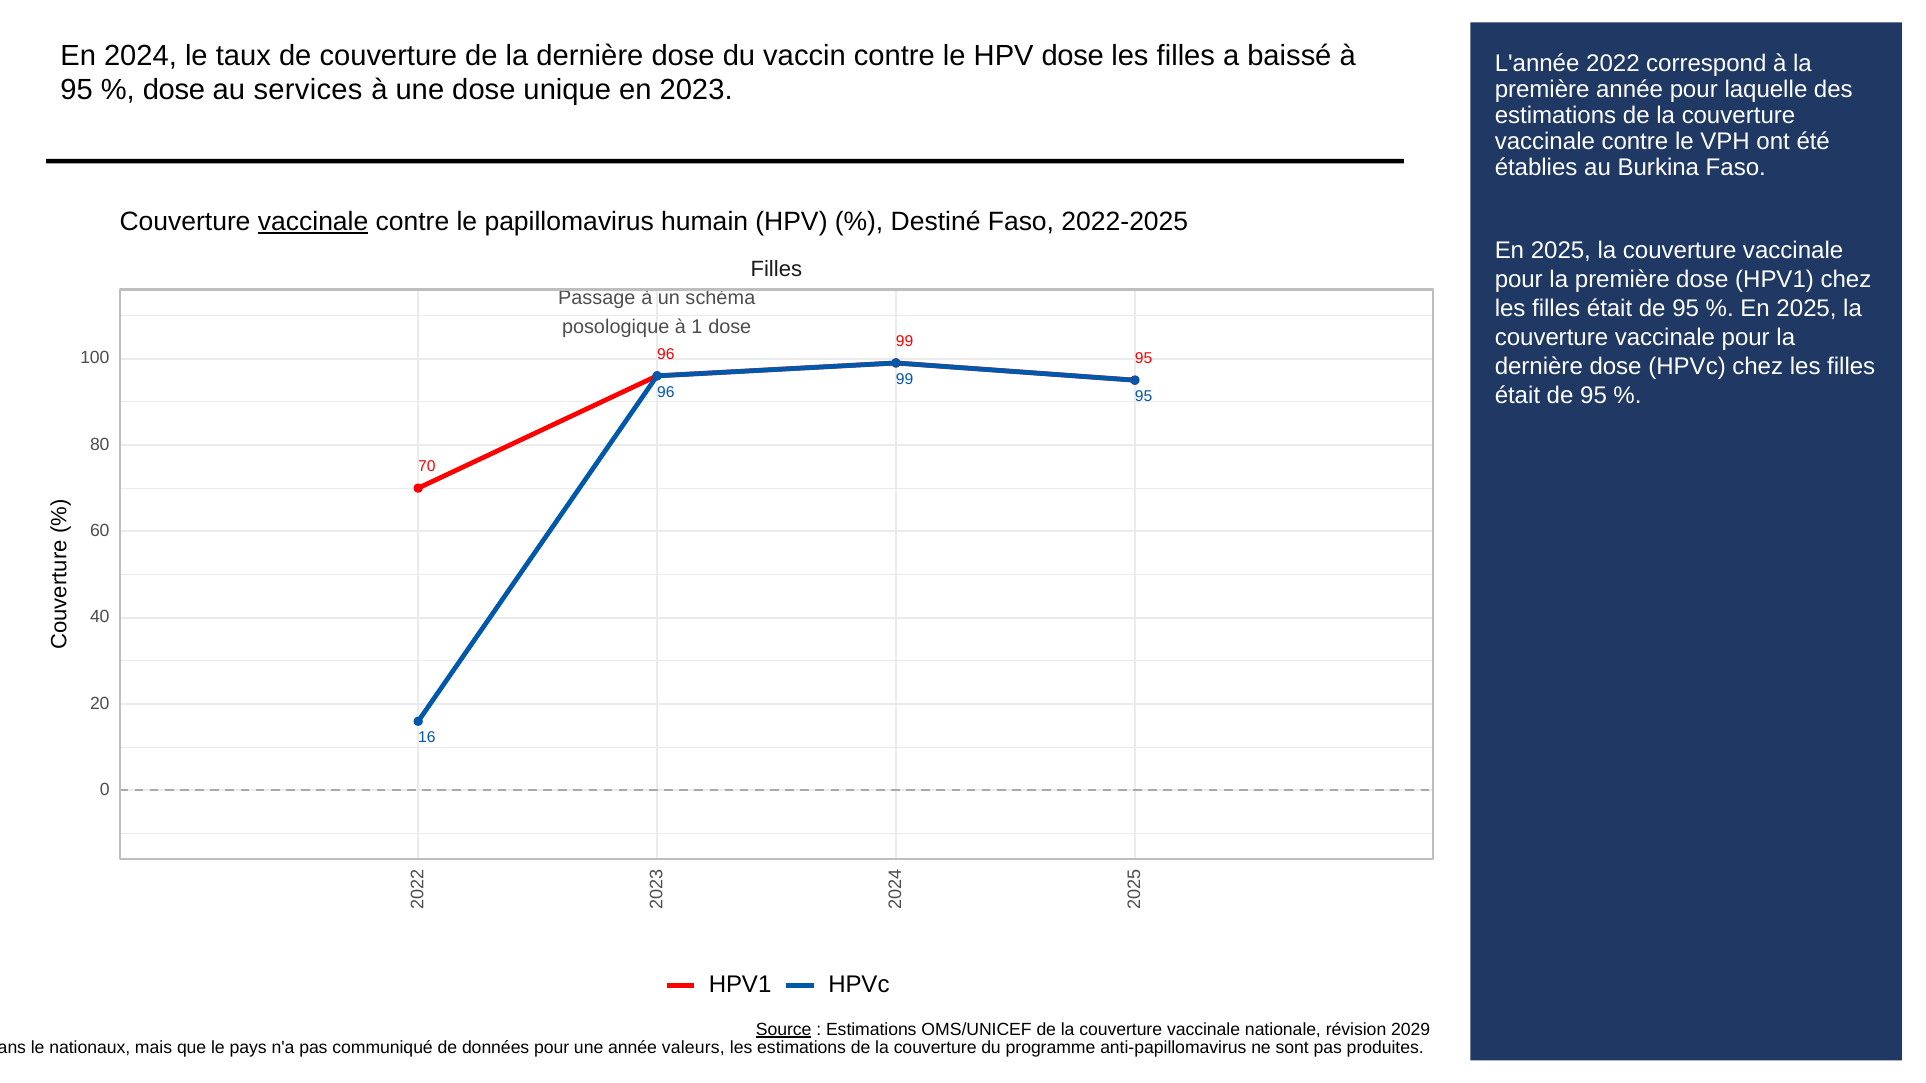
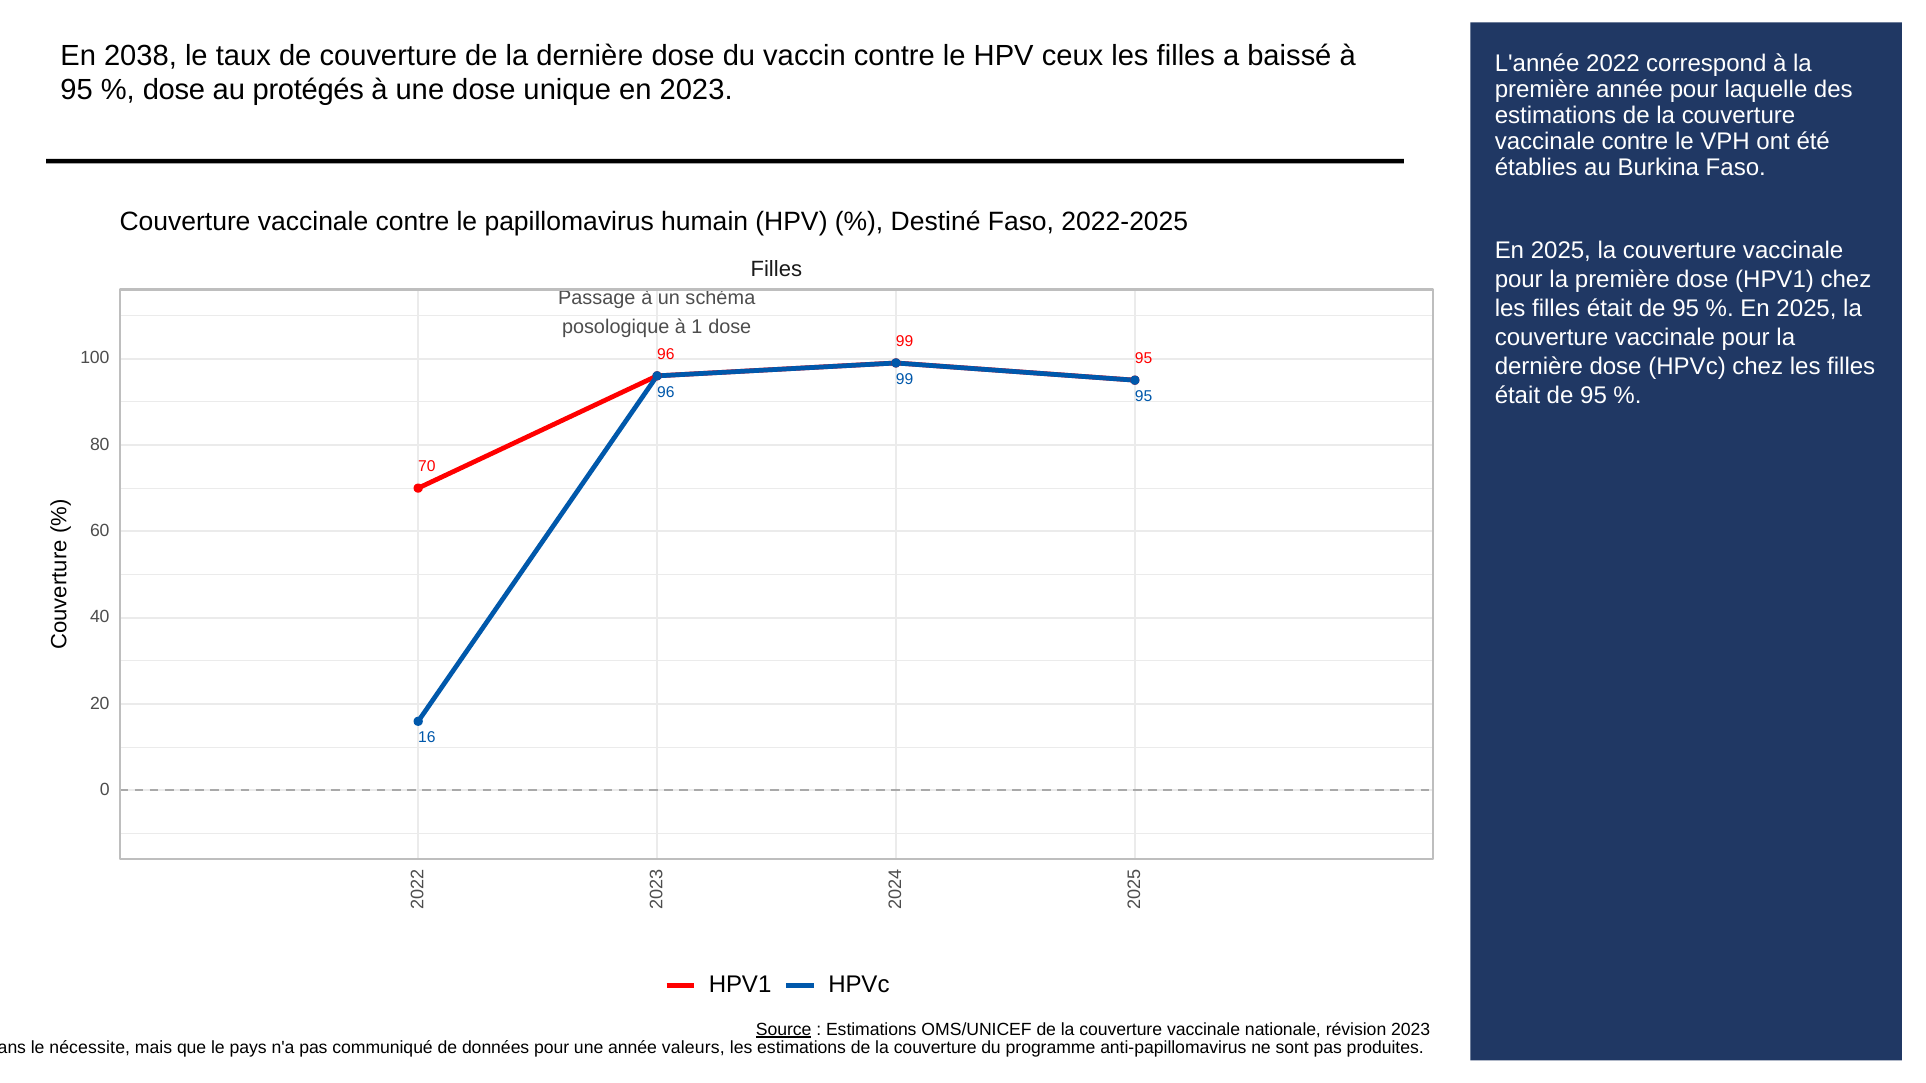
2024: 2024 -> 2038
HPV dose: dose -> ceux
services: services -> protégés
vaccinale at (313, 222) underline: present -> none
révision 2029: 2029 -> 2023
nationaux: nationaux -> nécessite
